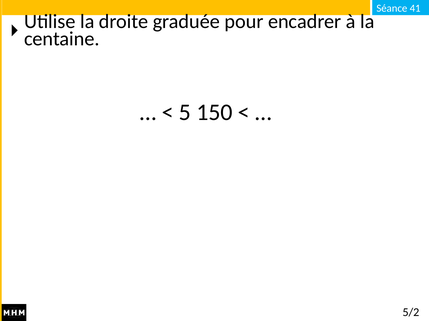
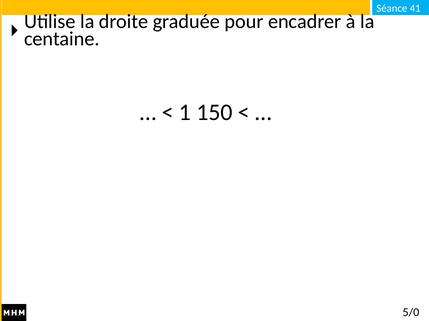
5: 5 -> 1
5/2: 5/2 -> 5/0
